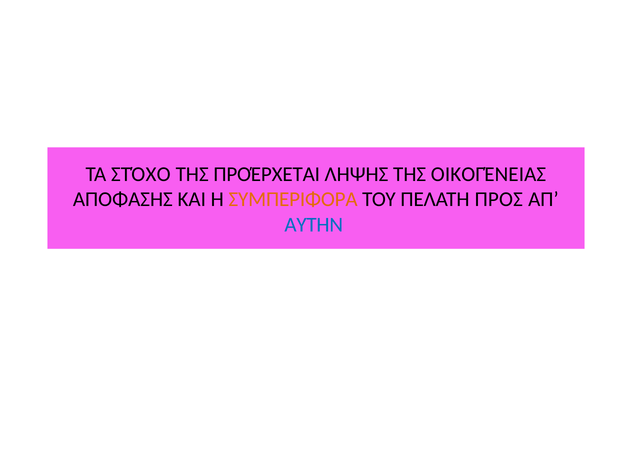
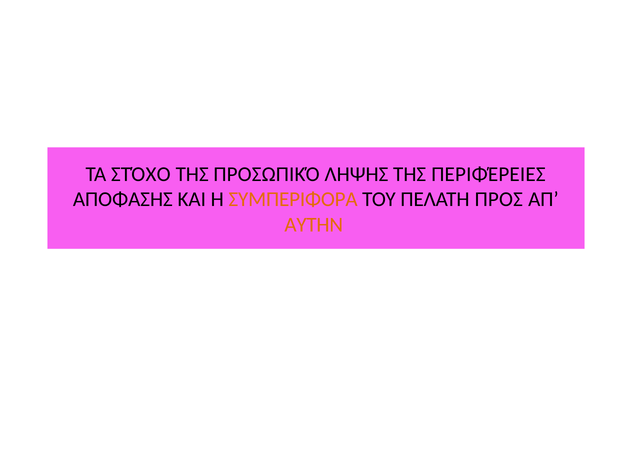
ΠΡΟΈΡΧΕΤΑΙ: ΠΡΟΈΡΧΕΤΑΙ -> ΠΡΟΣΩΠΙΚΌ
ΟΙΚΟΓΈΝΕΙΑΣ: ΟΙΚΟΓΈΝΕΙΑΣ -> ΠΕΡΙΦΈΡΕΙΕΣ
ΑΥΤΗΝ colour: blue -> orange
